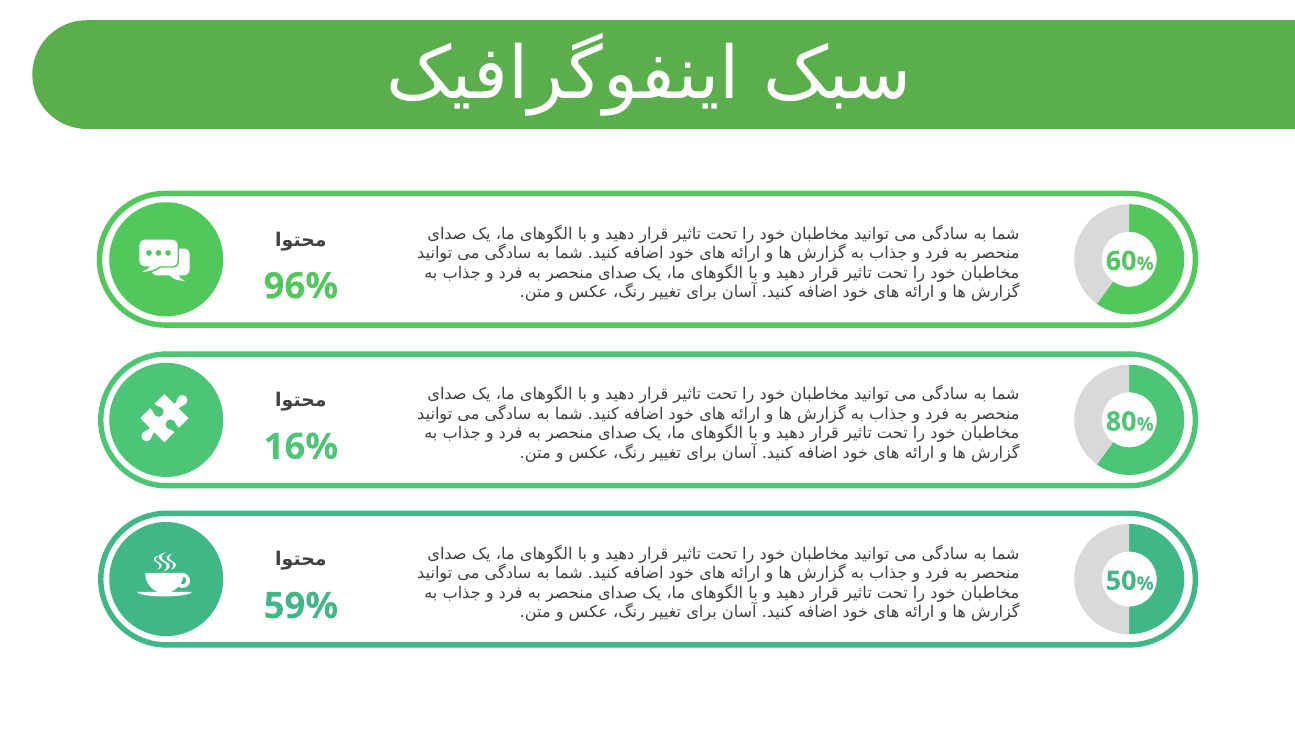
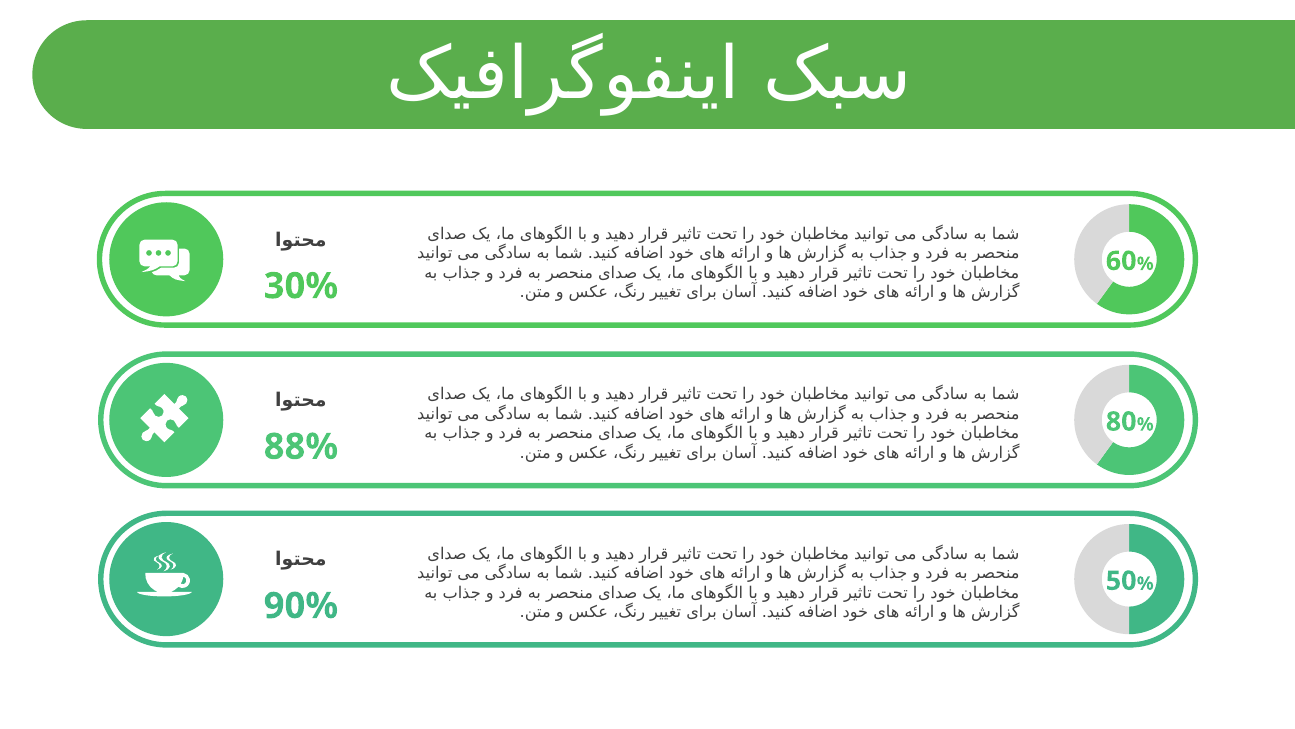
96%: 96% -> 30%
16%: 16% -> 88%
59%: 59% -> 90%
